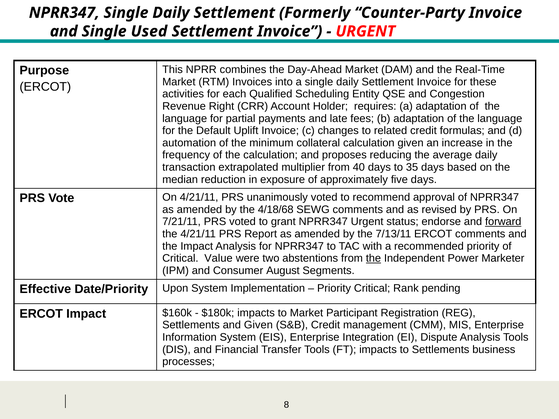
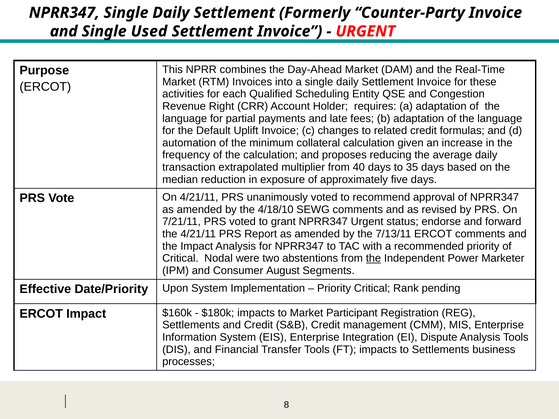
4/18/68: 4/18/68 -> 4/18/10
forward underline: present -> none
Value: Value -> Nodal
and Given: Given -> Credit
